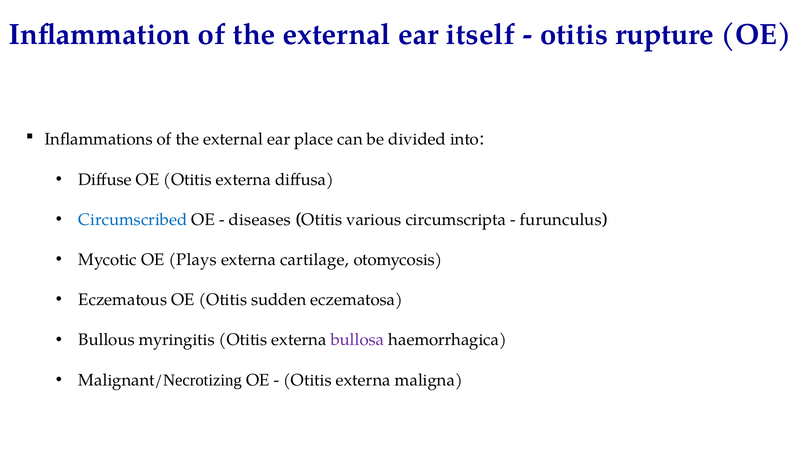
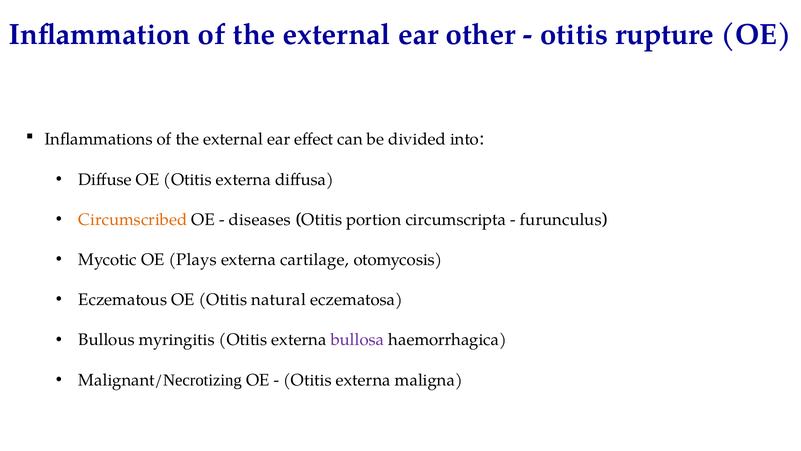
itself: itself -> other
place: place -> effect
Circumscribed colour: blue -> orange
various: various -> portion
sudden: sudden -> natural
